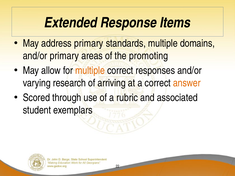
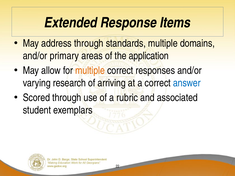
address primary: primary -> through
promoting: promoting -> application
answer colour: orange -> blue
